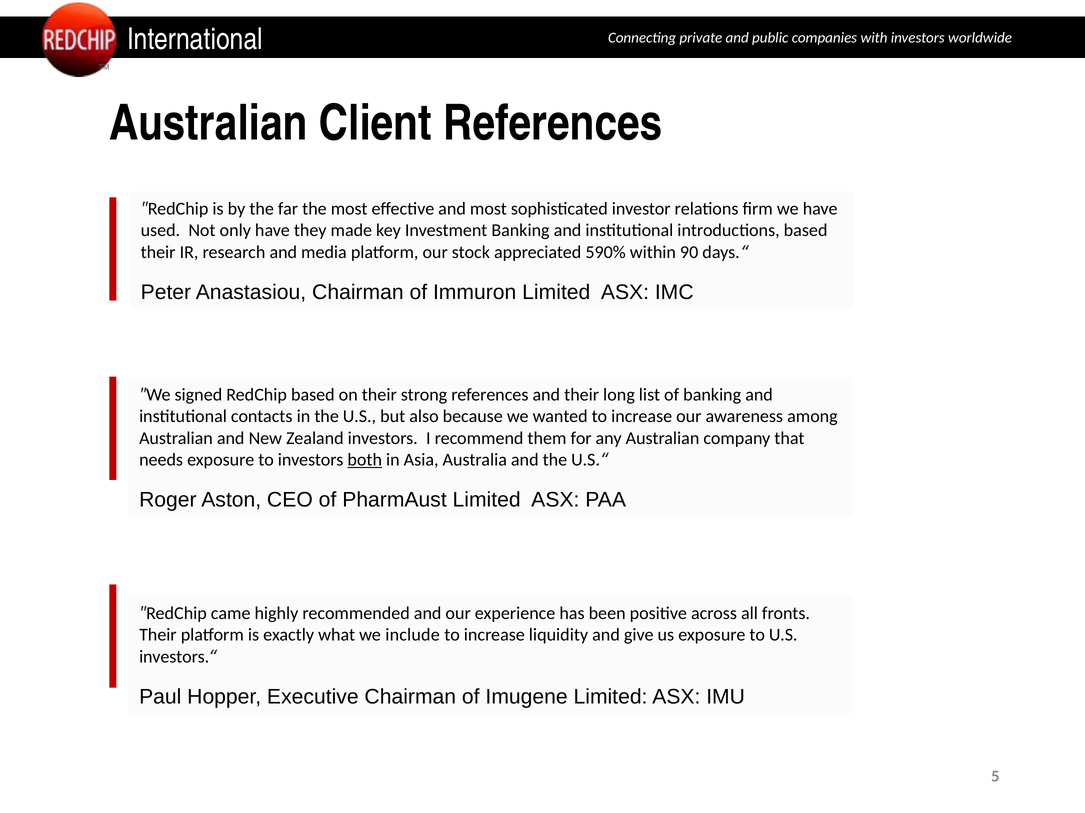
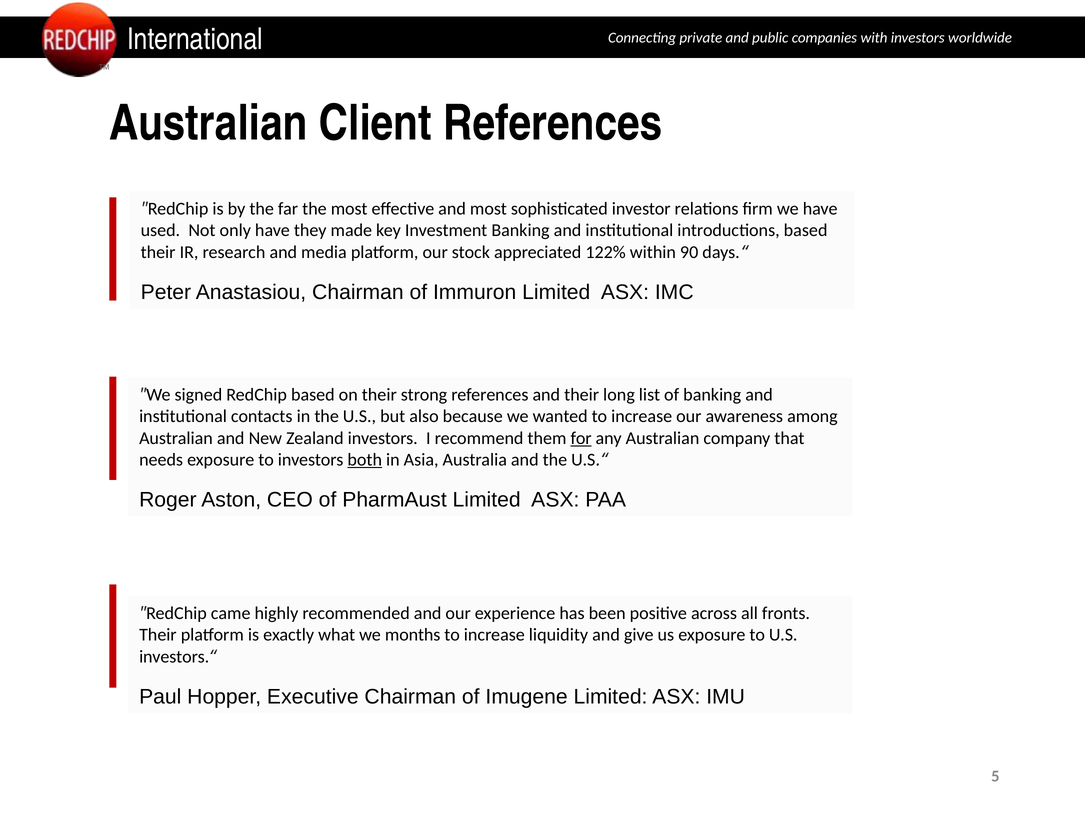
590%: 590% -> 122%
for underline: none -> present
include: include -> months
